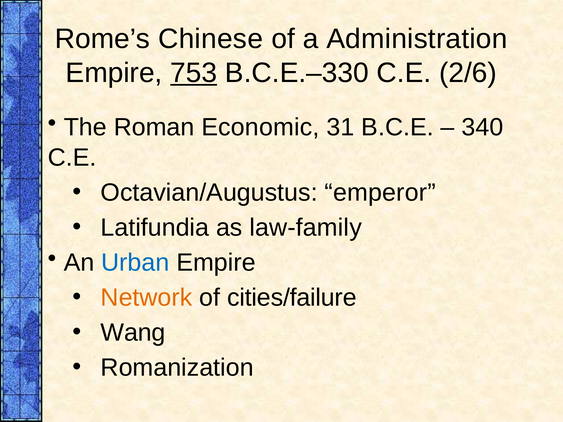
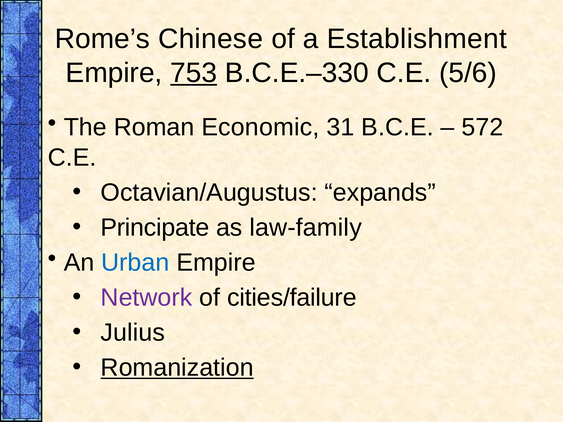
Administration: Administration -> Establishment
2/6: 2/6 -> 5/6
340: 340 -> 572
emperor: emperor -> expands
Latifundia: Latifundia -> Principate
Network colour: orange -> purple
Wang: Wang -> Julius
Romanization underline: none -> present
